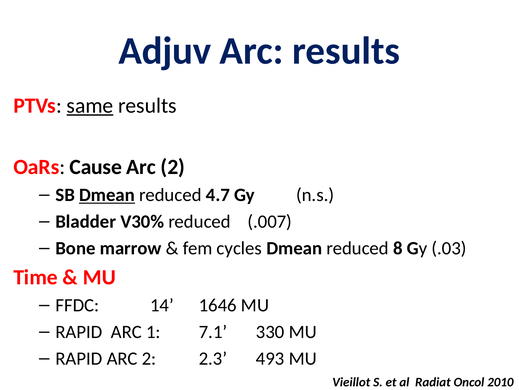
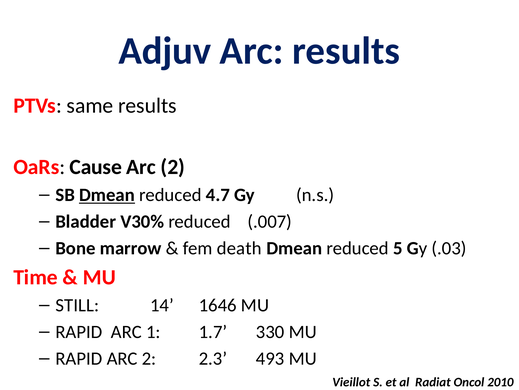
same underline: present -> none
cycles: cycles -> death
8: 8 -> 5
FFDC: FFDC -> STILL
7.1: 7.1 -> 1.7
